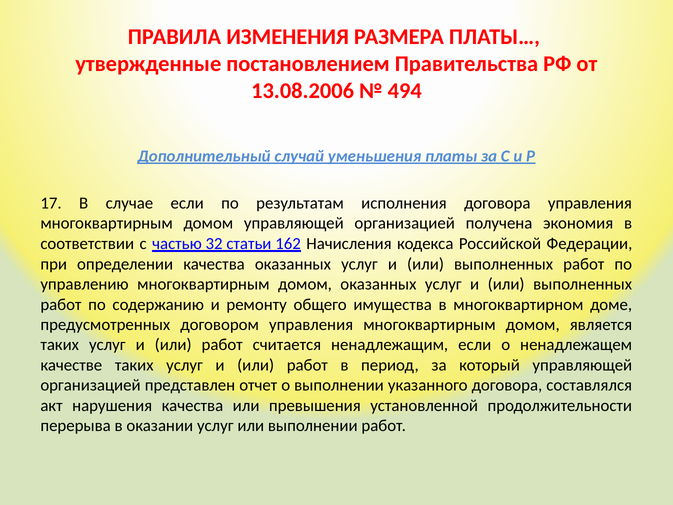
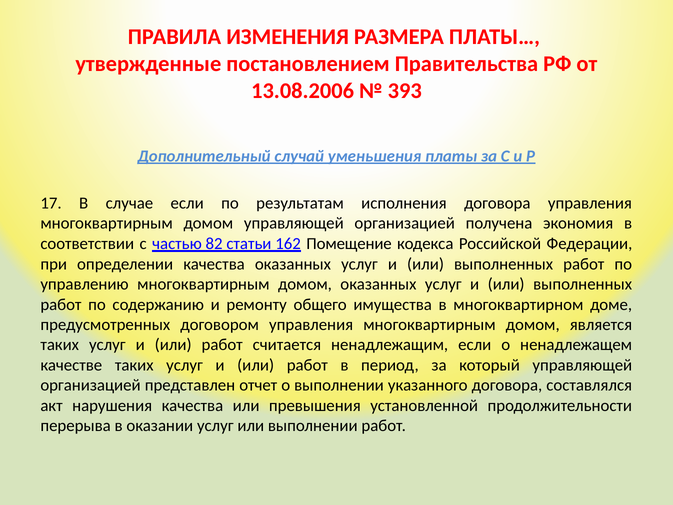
494: 494 -> 393
32: 32 -> 82
Начисления: Начисления -> Помещение
